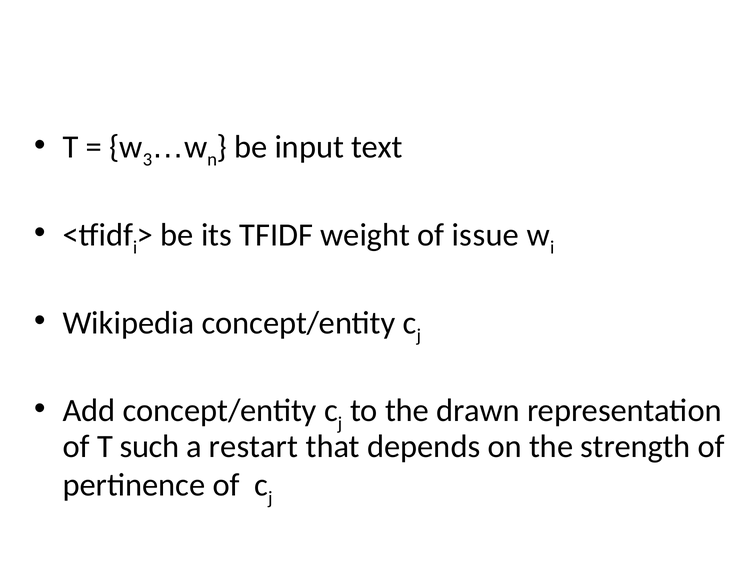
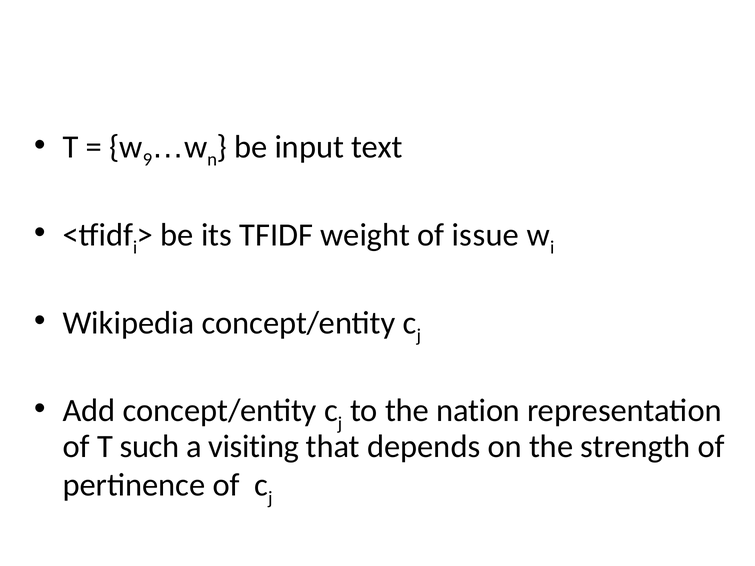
3: 3 -> 9
drawn: drawn -> nation
restart: restart -> visiting
